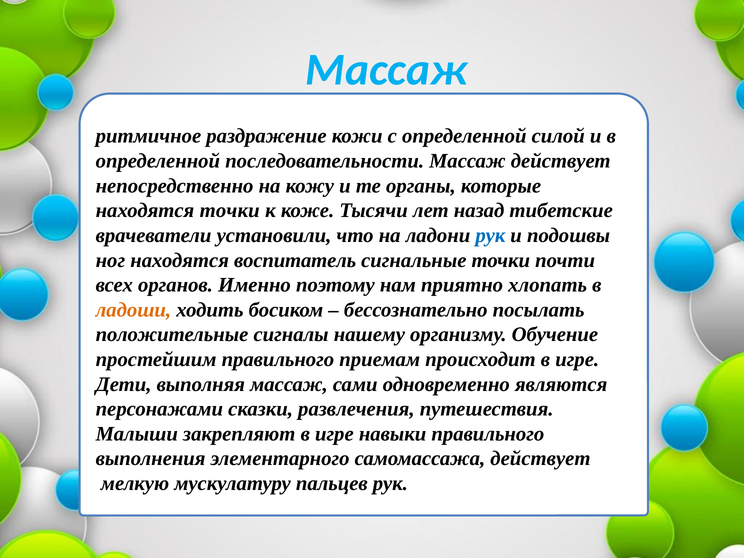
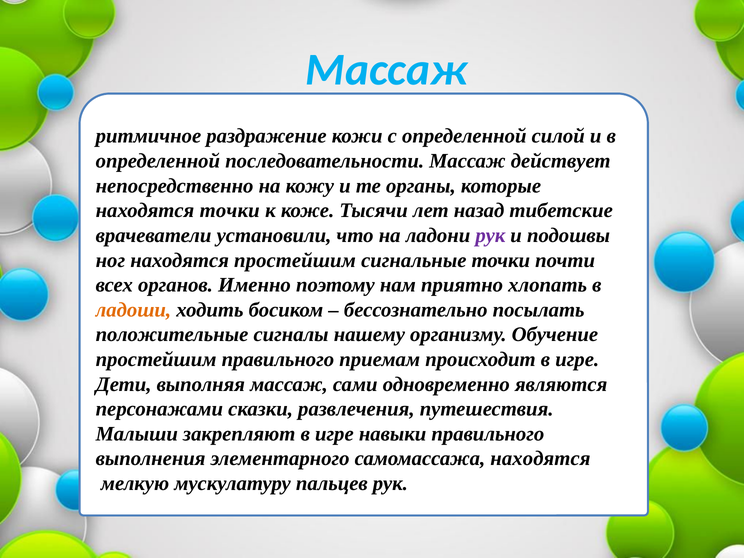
рук at (490, 235) colour: blue -> purple
находятся воспитатель: воспитатель -> простейшим
самомассажа действует: действует -> находятся
